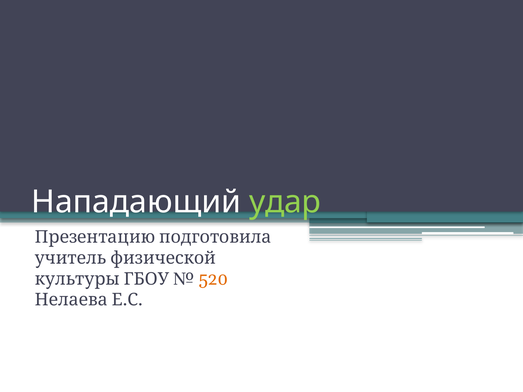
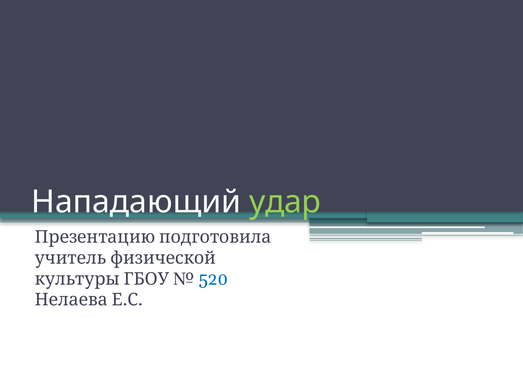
520 colour: orange -> blue
